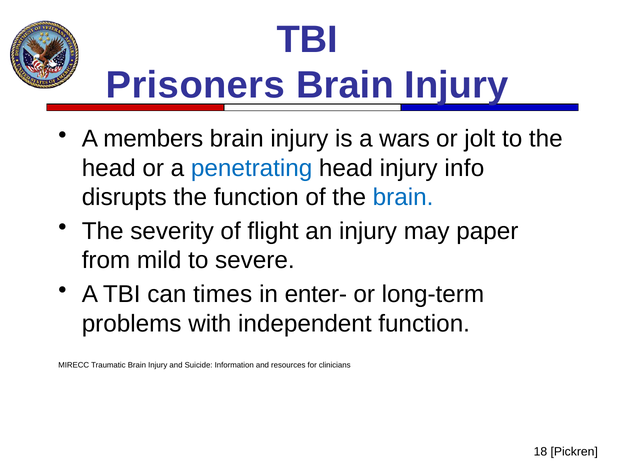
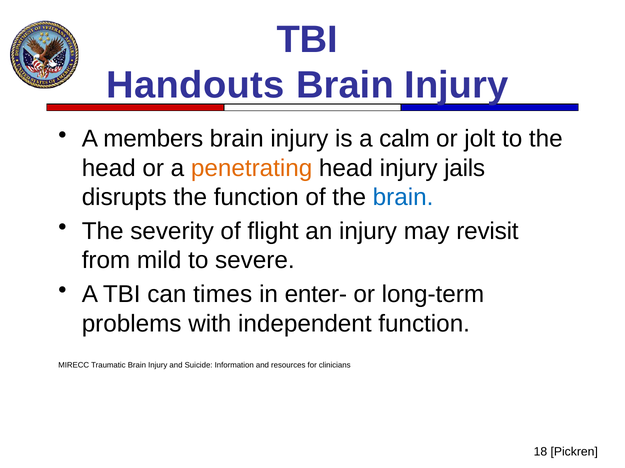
Prisoners: Prisoners -> Handouts
wars: wars -> calm
penetrating colour: blue -> orange
info: info -> jails
paper: paper -> revisit
